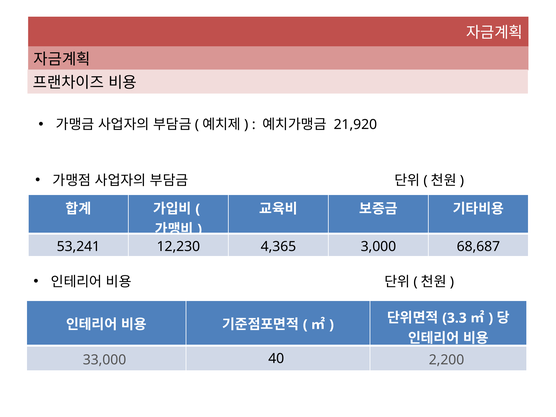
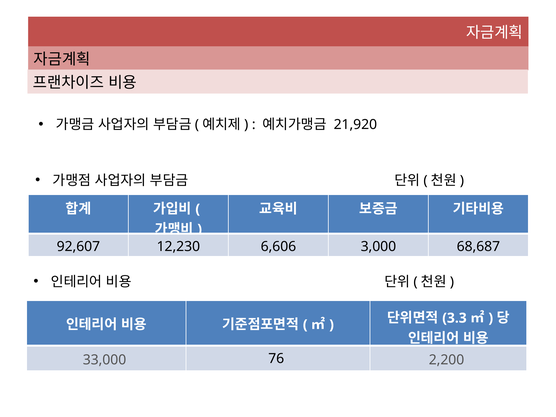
53,241: 53,241 -> 92,607
4,365: 4,365 -> 6,606
40: 40 -> 76
